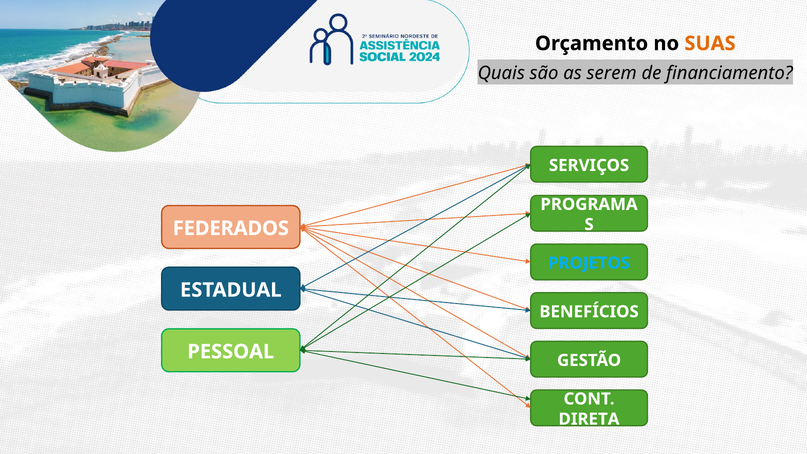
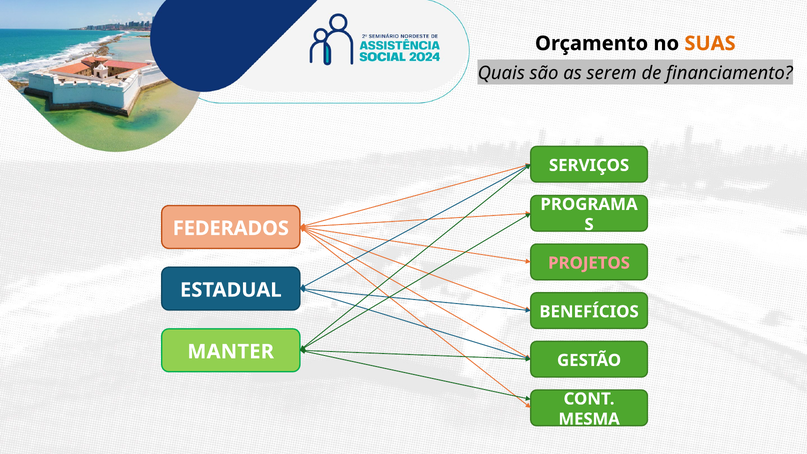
PROJETOS colour: light blue -> pink
PESSOAL: PESSOAL -> MANTER
DIRETA: DIRETA -> MESMA
